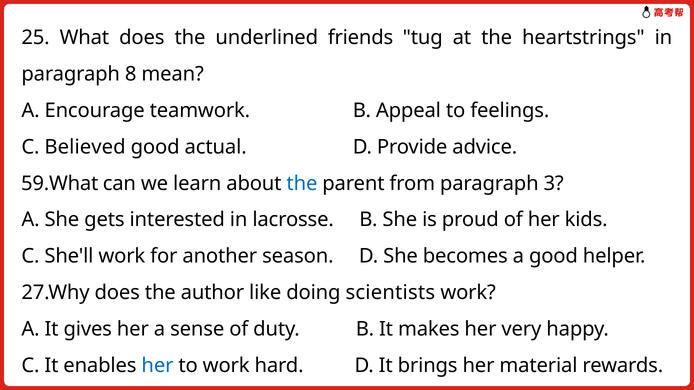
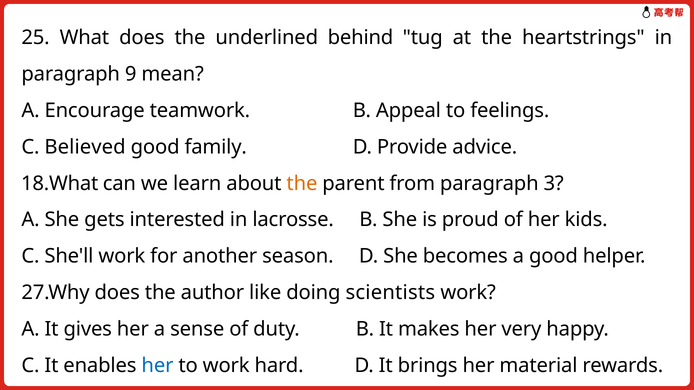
friends: friends -> behind
8: 8 -> 9
actual: actual -> family
59.What: 59.What -> 18.What
the at (302, 184) colour: blue -> orange
